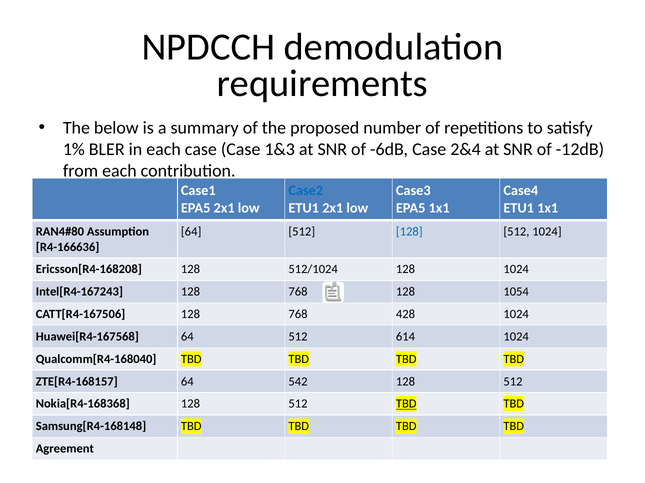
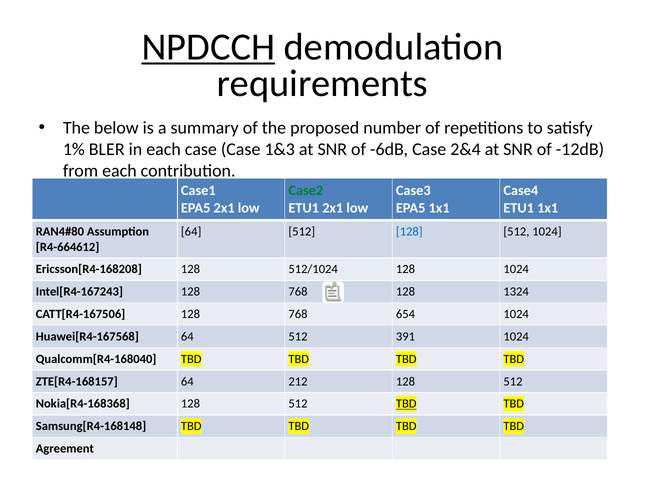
NPDCCH underline: none -> present
Case2 colour: blue -> green
R4-166636: R4-166636 -> R4-664612
1054: 1054 -> 1324
428: 428 -> 654
614: 614 -> 391
542: 542 -> 212
